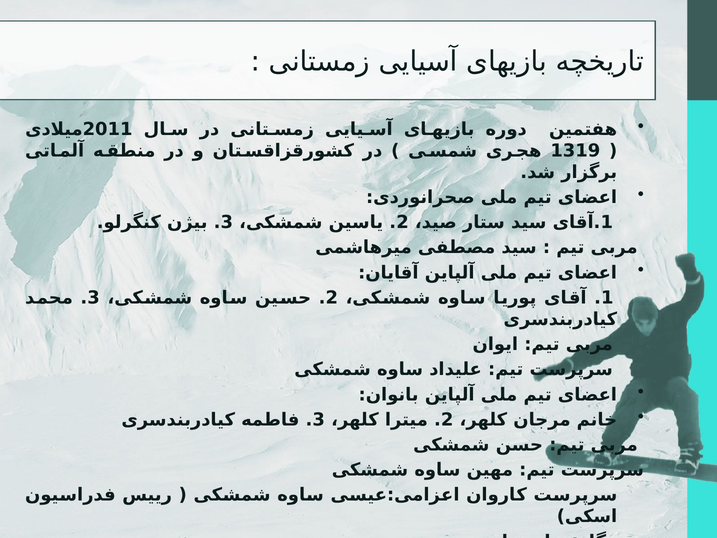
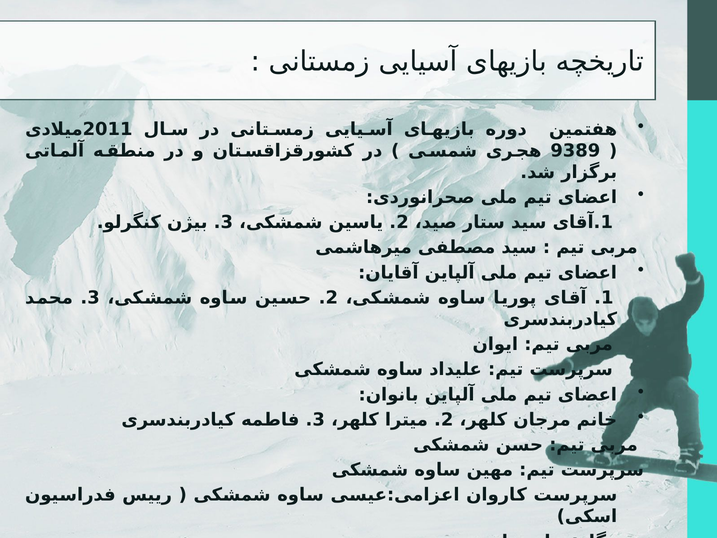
1319: 1319 -> 9389
